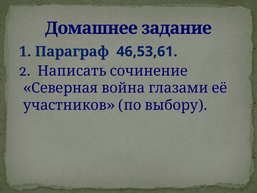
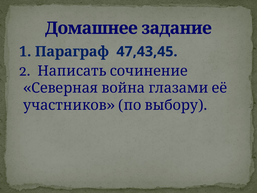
46,53,61: 46,53,61 -> 47,43,45
